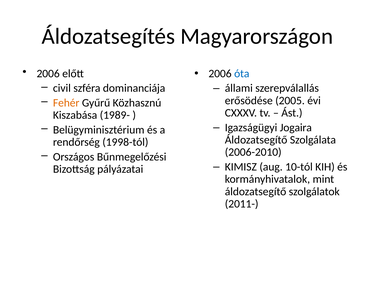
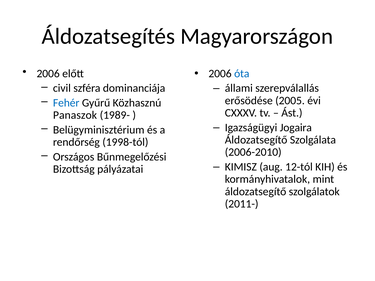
Fehér colour: orange -> blue
Kiszabása: Kiszabása -> Panaszok
10-tól: 10-tól -> 12-tól
